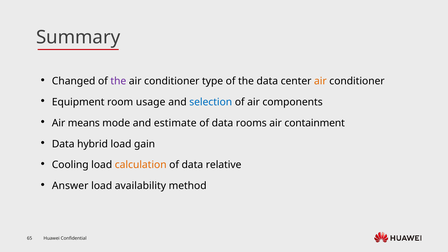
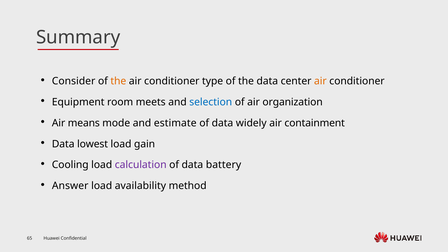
Changed: Changed -> Consider
the at (118, 81) colour: purple -> orange
usage: usage -> meets
components: components -> organization
rooms: rooms -> widely
hybrid: hybrid -> lowest
calculation colour: orange -> purple
relative: relative -> battery
